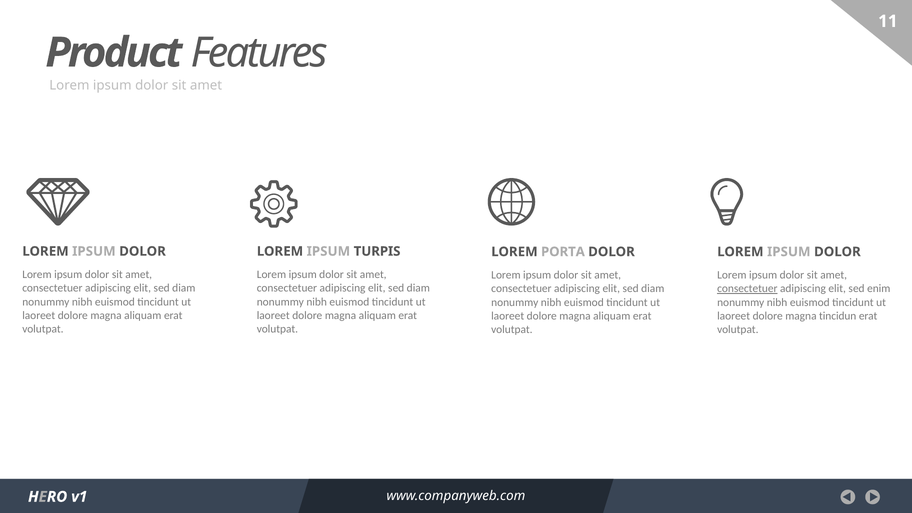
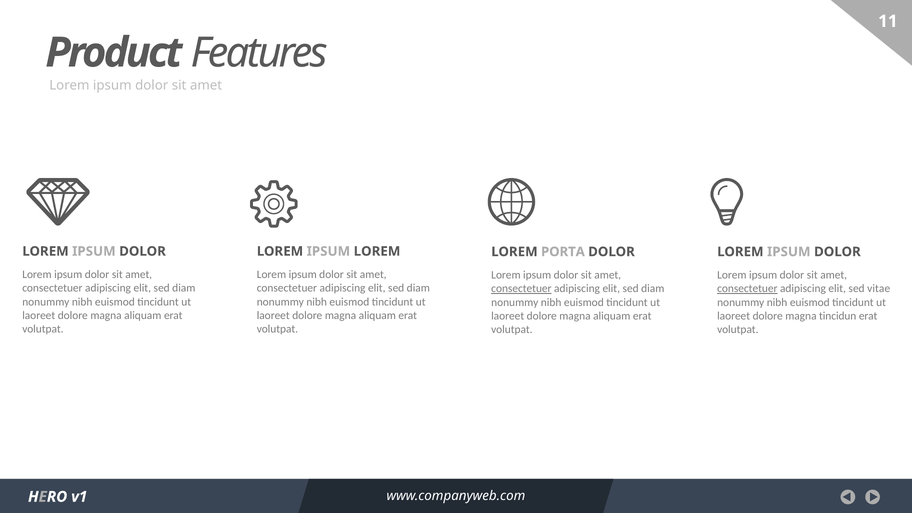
IPSUM TURPIS: TURPIS -> LOREM
consectetuer at (521, 289) underline: none -> present
enim: enim -> vitae
